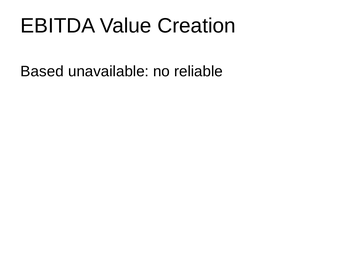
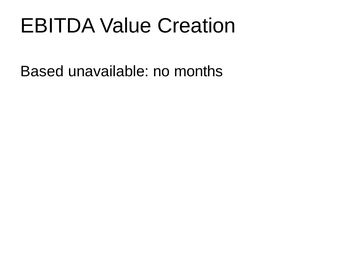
reliable: reliable -> months
